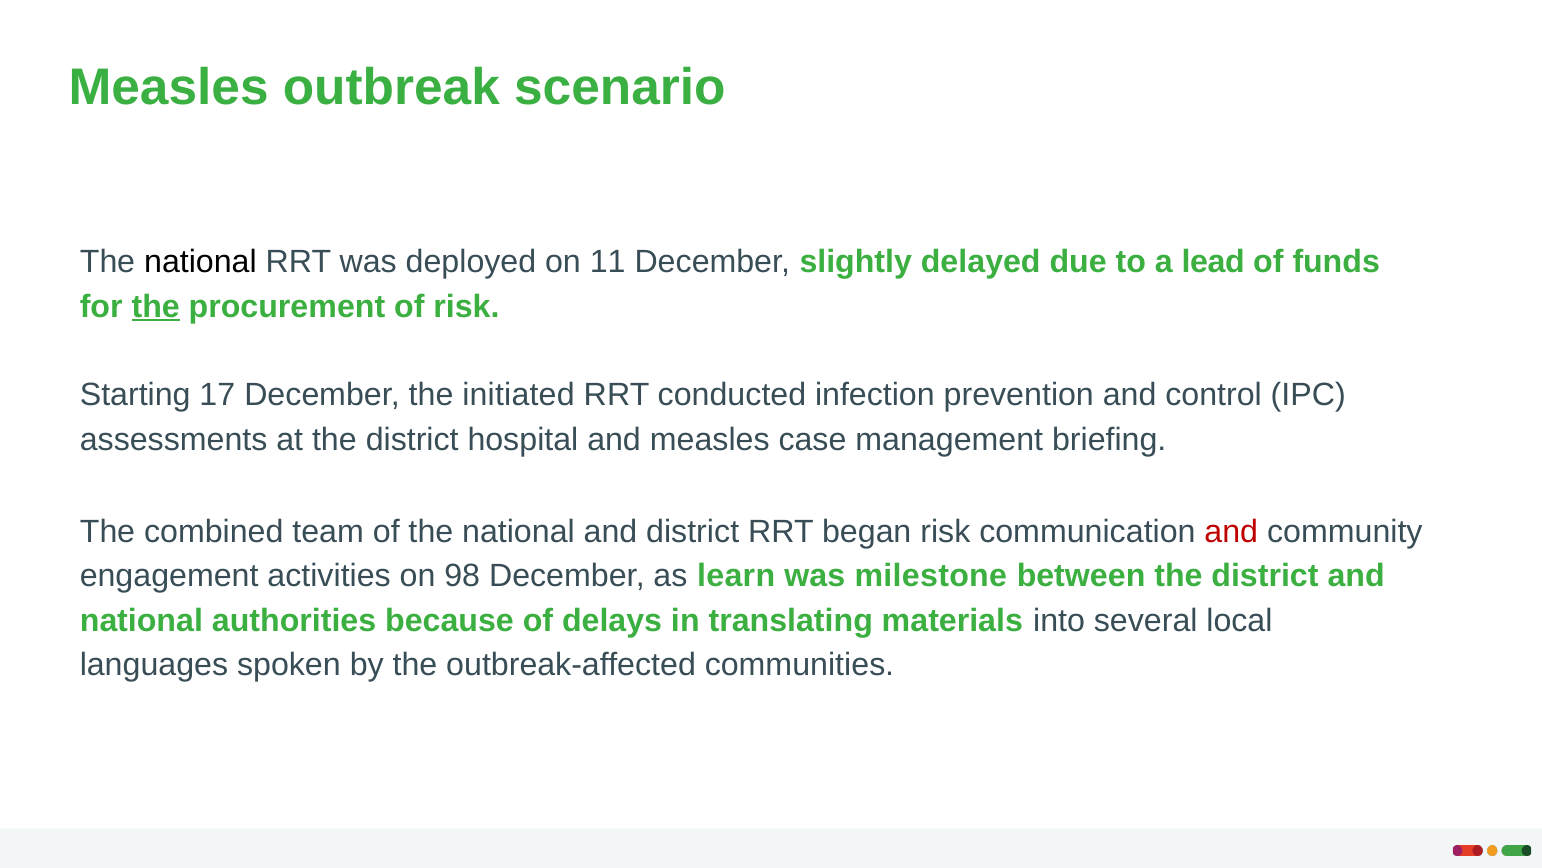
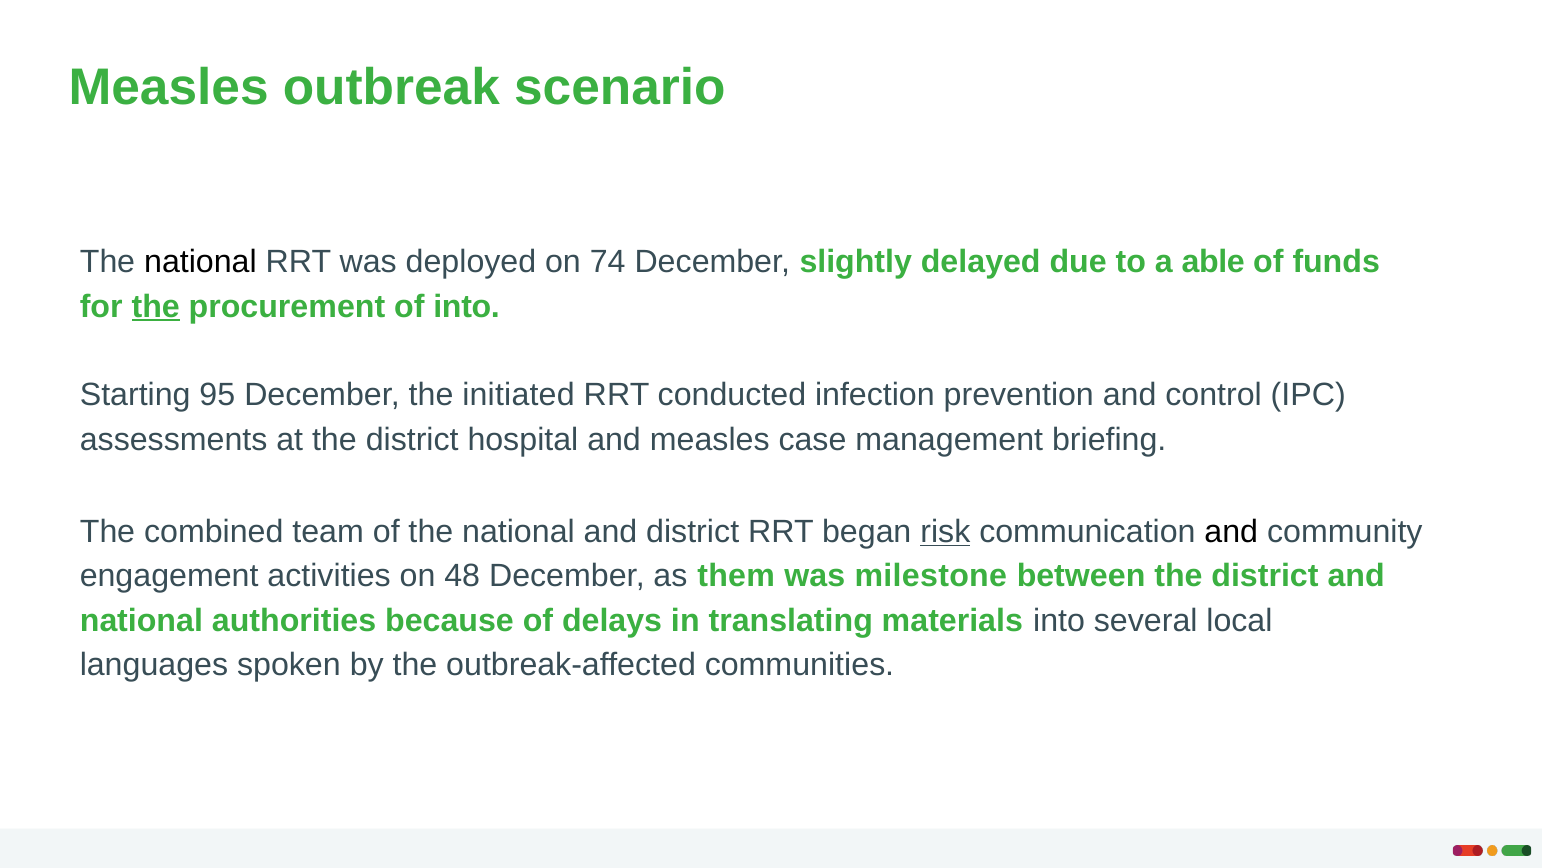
11: 11 -> 74
lead: lead -> able
of risk: risk -> into
17: 17 -> 95
risk at (945, 531) underline: none -> present
and at (1231, 531) colour: red -> black
98: 98 -> 48
learn: learn -> them
